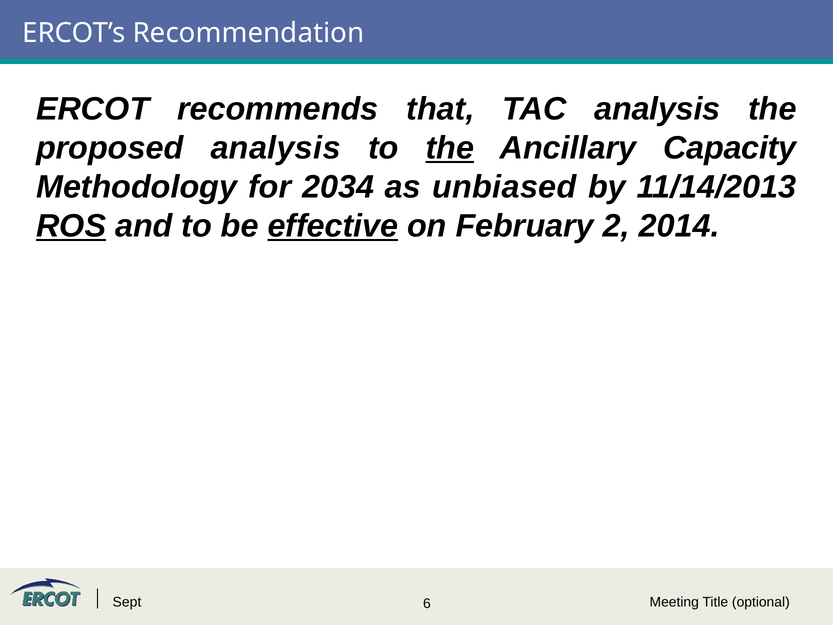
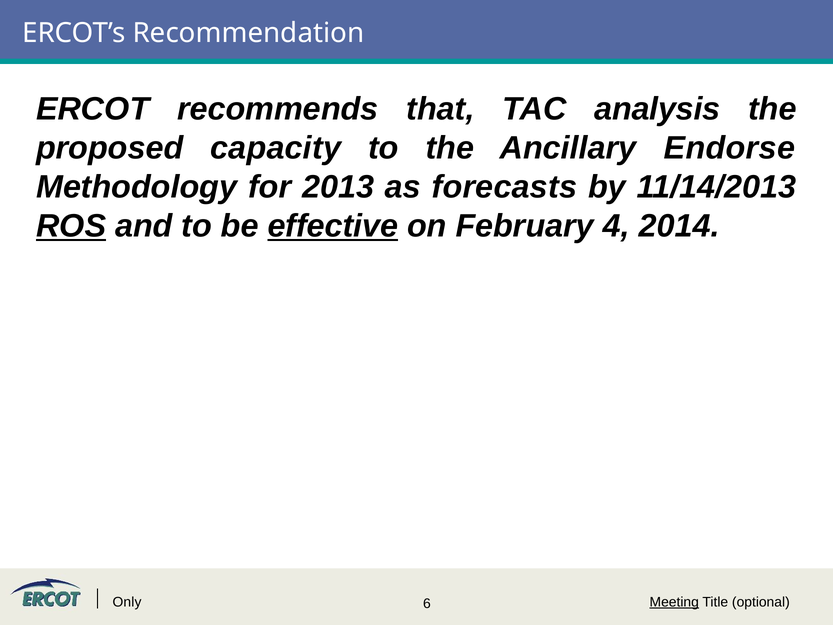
proposed analysis: analysis -> capacity
the at (450, 148) underline: present -> none
Capacity: Capacity -> Endorse
2034: 2034 -> 2013
unbiased: unbiased -> forecasts
2: 2 -> 4
Sept: Sept -> Only
Meeting underline: none -> present
